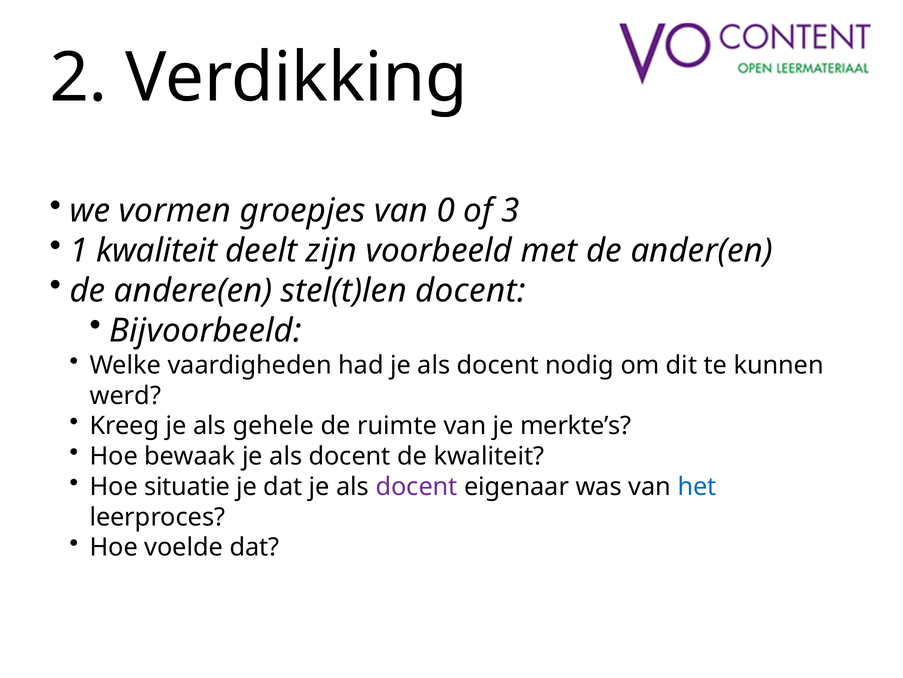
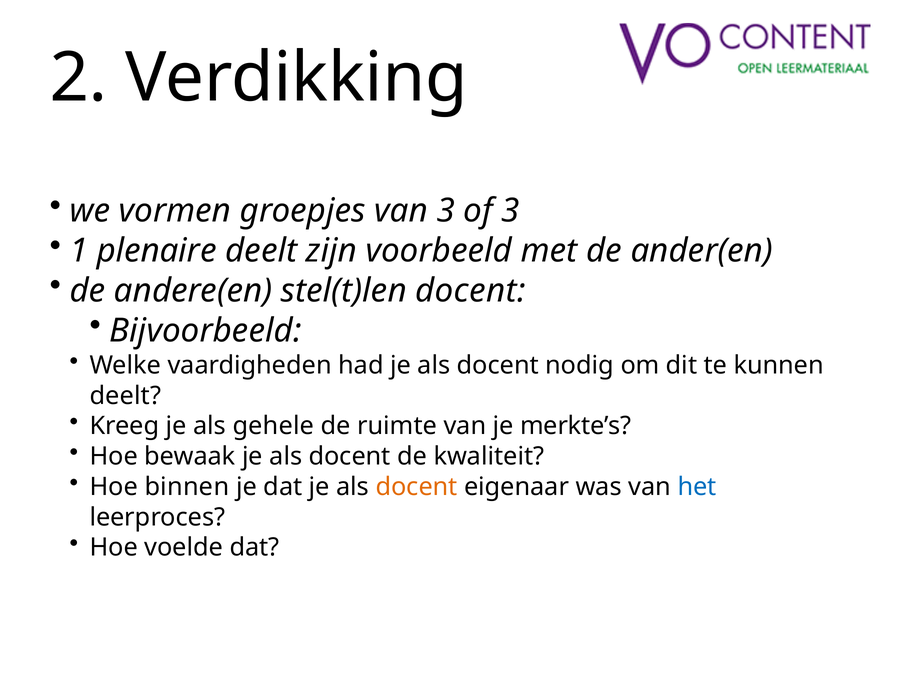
van 0: 0 -> 3
1 kwaliteit: kwaliteit -> plenaire
werd at (125, 395): werd -> deelt
situatie: situatie -> binnen
docent at (417, 486) colour: purple -> orange
